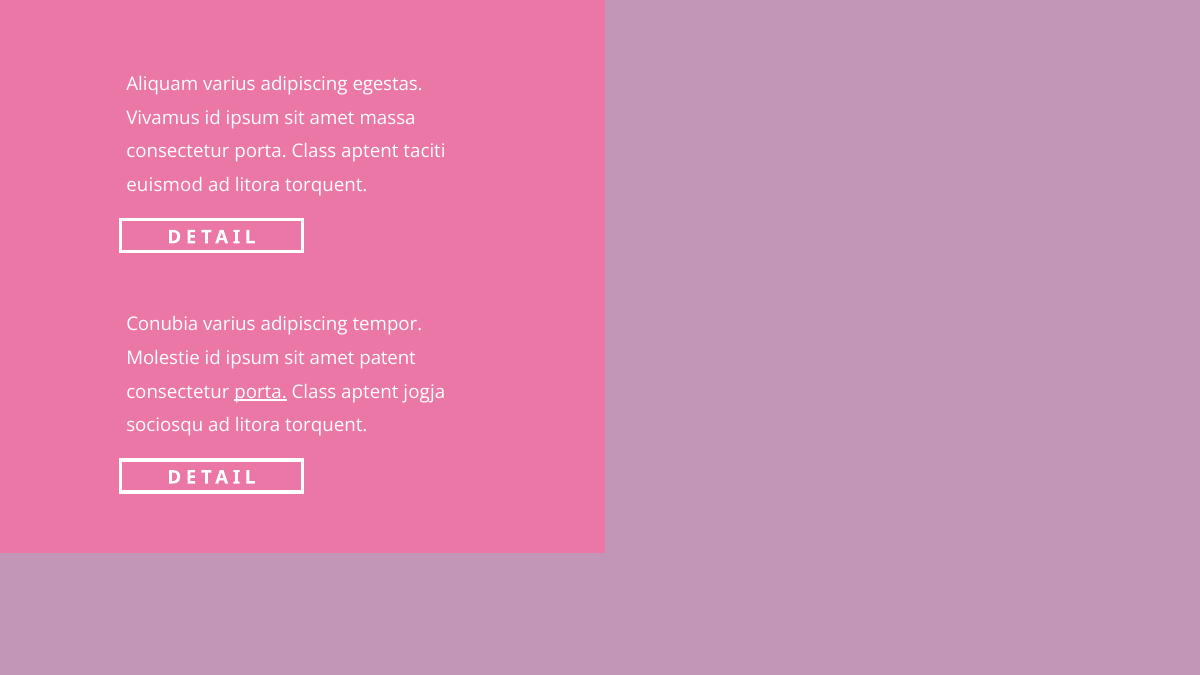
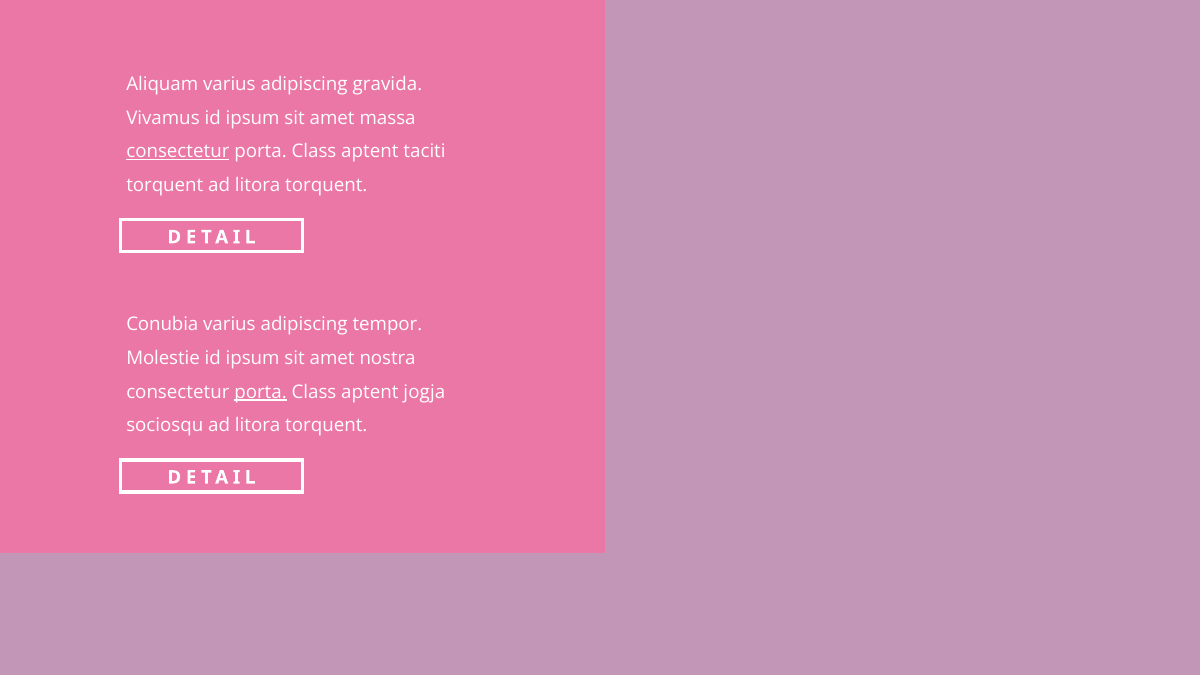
egestas: egestas -> gravida
consectetur at (178, 152) underline: none -> present
euismod at (165, 185): euismod -> torquent
patent: patent -> nostra
